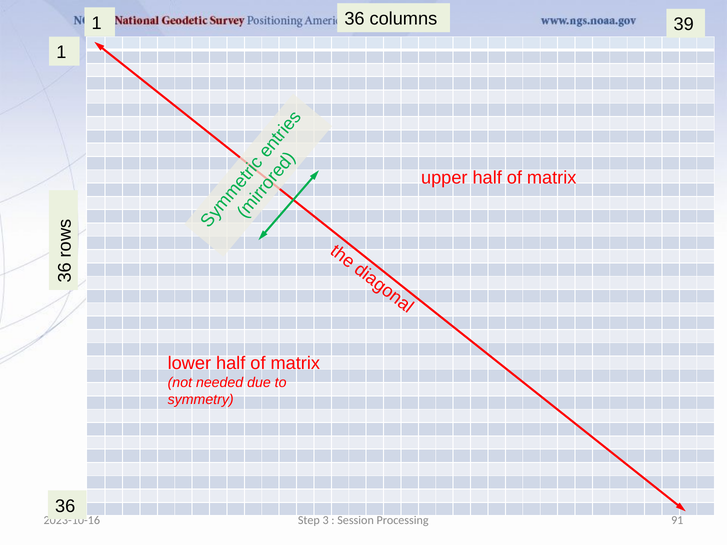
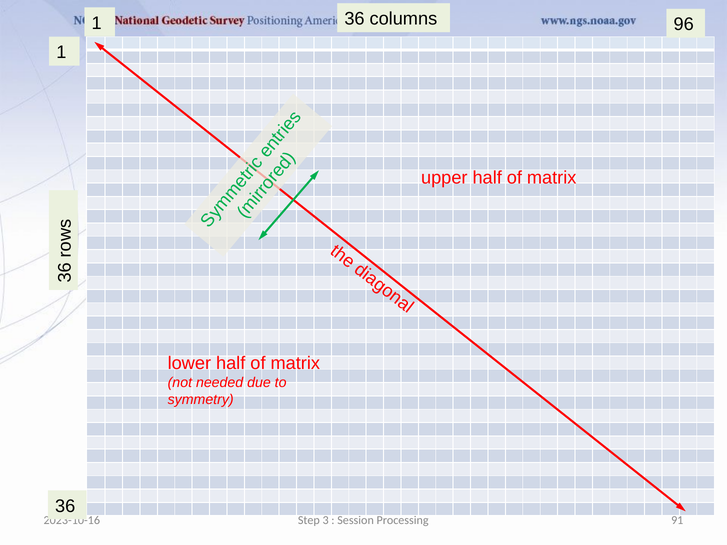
39: 39 -> 96
